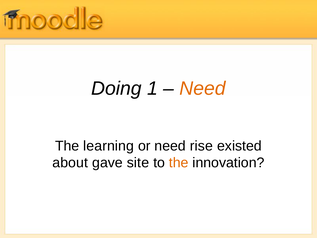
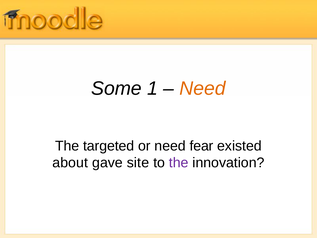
Doing: Doing -> Some
learning: learning -> targeted
rise: rise -> fear
the at (179, 163) colour: orange -> purple
